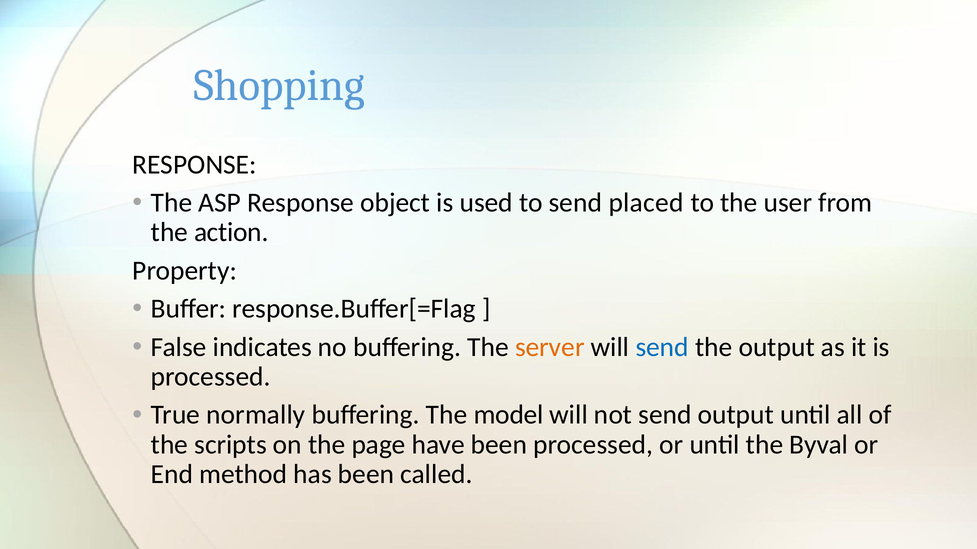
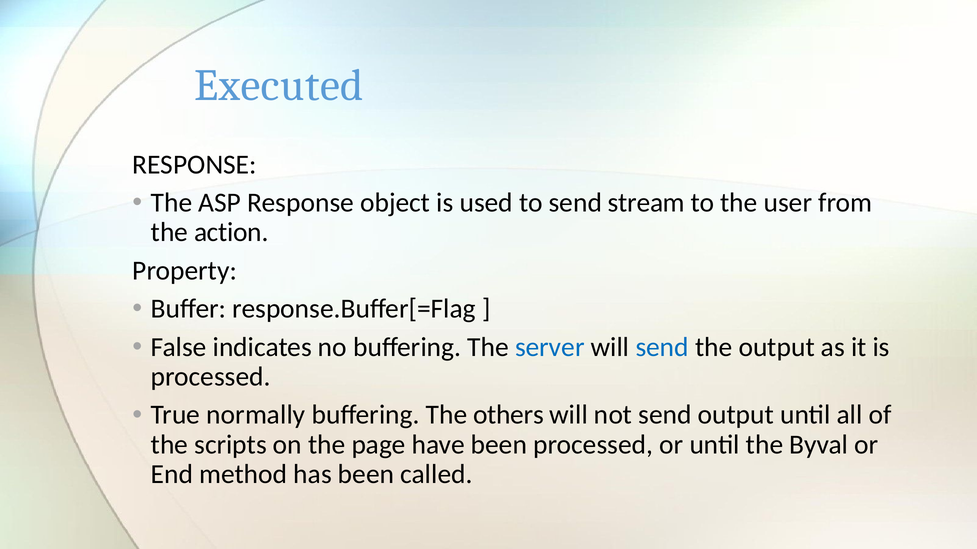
Shopping: Shopping -> Executed
placed: placed -> stream
server colour: orange -> blue
model: model -> others
